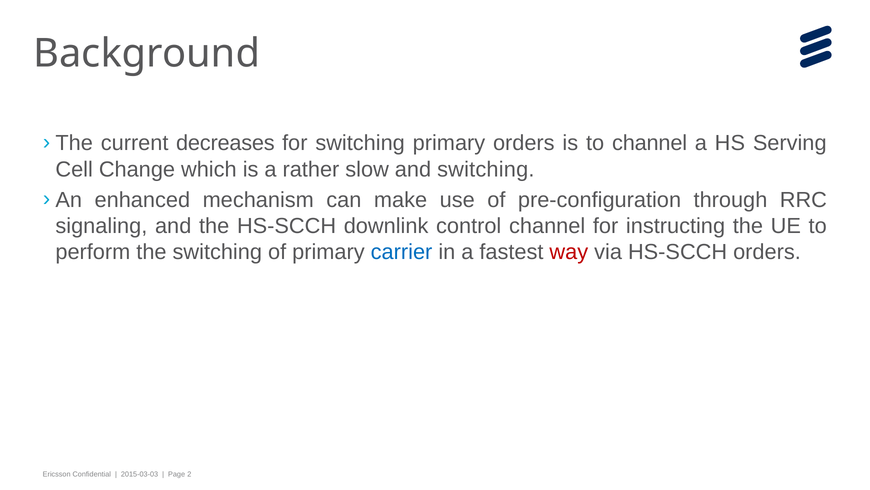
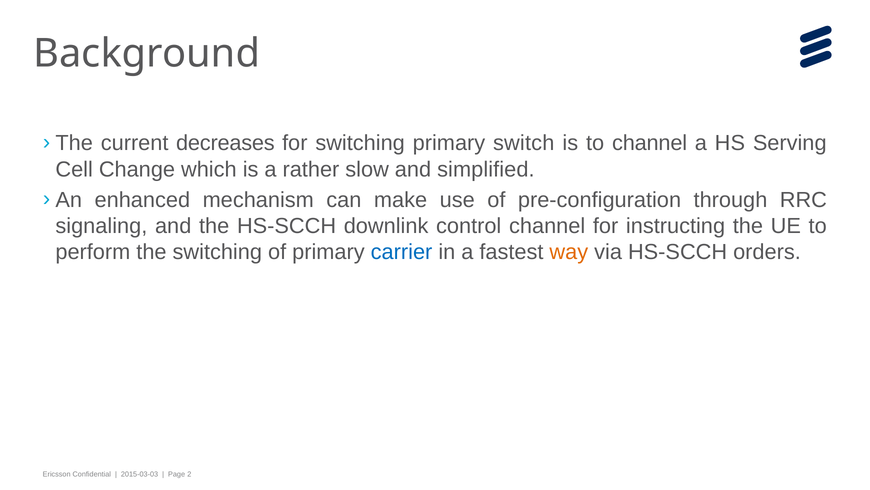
primary orders: orders -> switch
and switching: switching -> simplified
way colour: red -> orange
